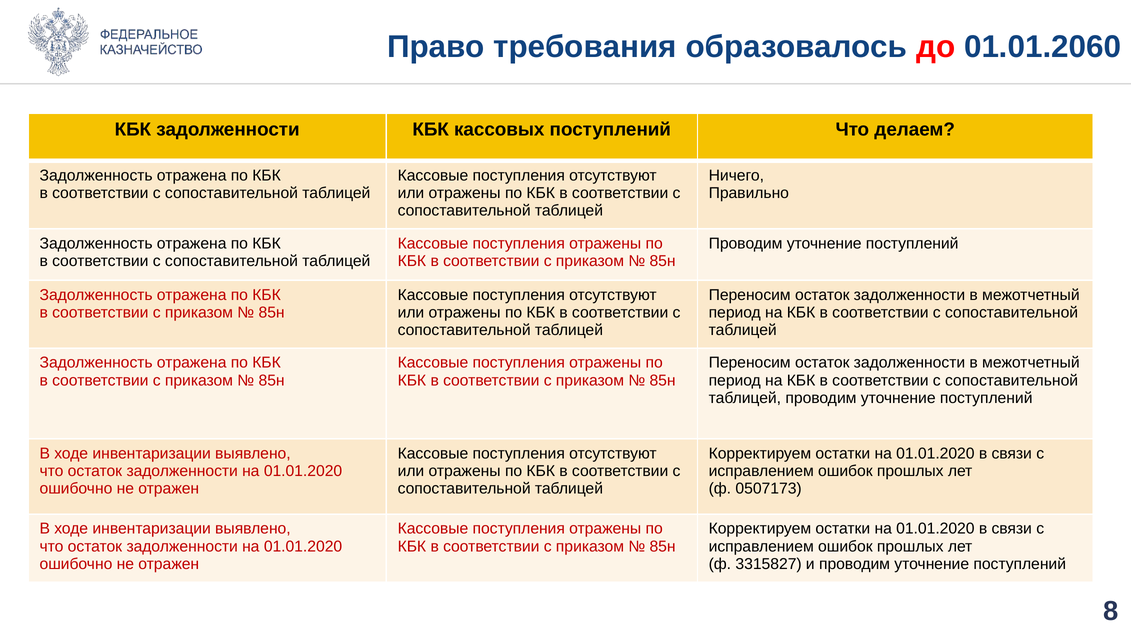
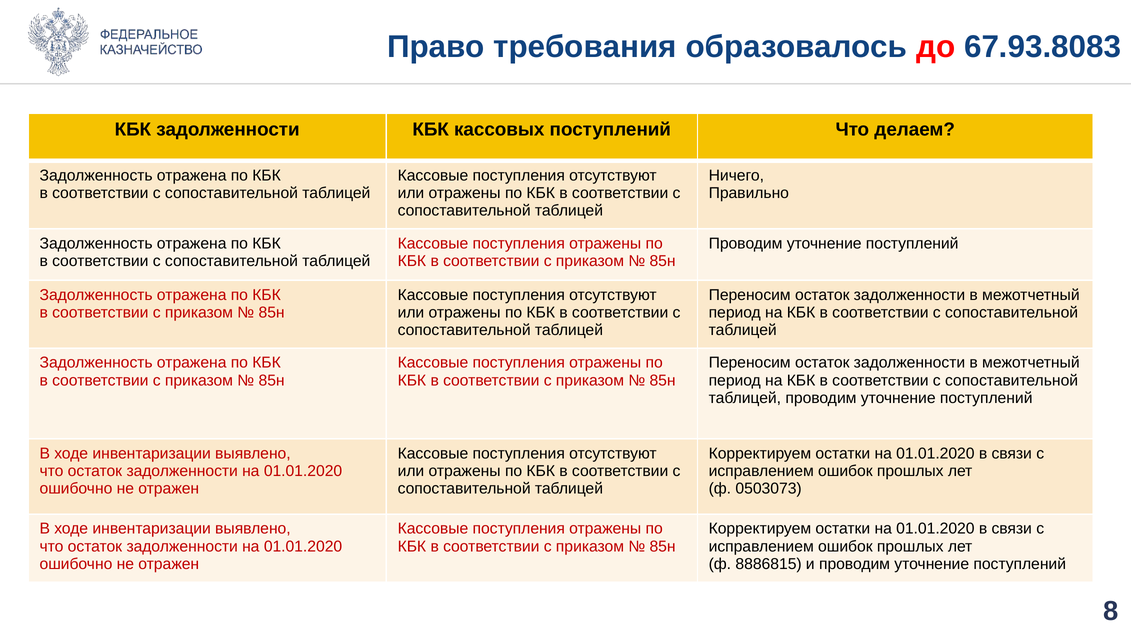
01.01.2060: 01.01.2060 -> 67.93.8083
0507173: 0507173 -> 0503073
3315827: 3315827 -> 8886815
